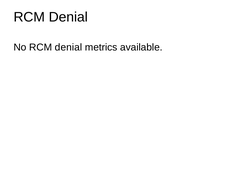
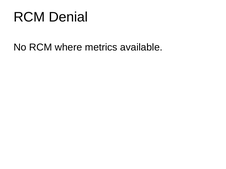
No RCM denial: denial -> where
